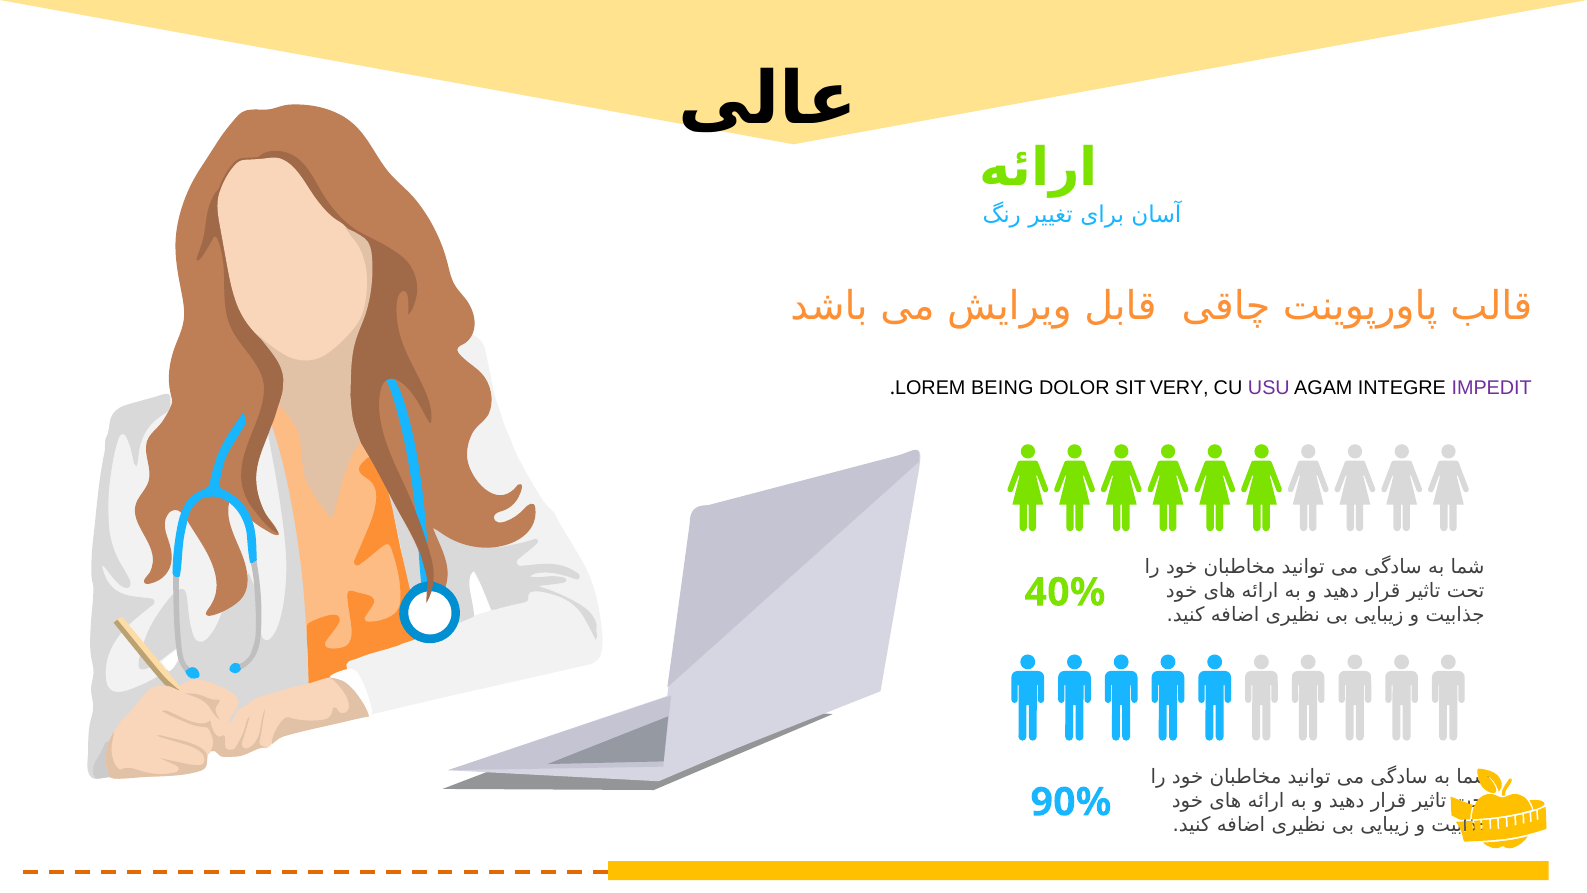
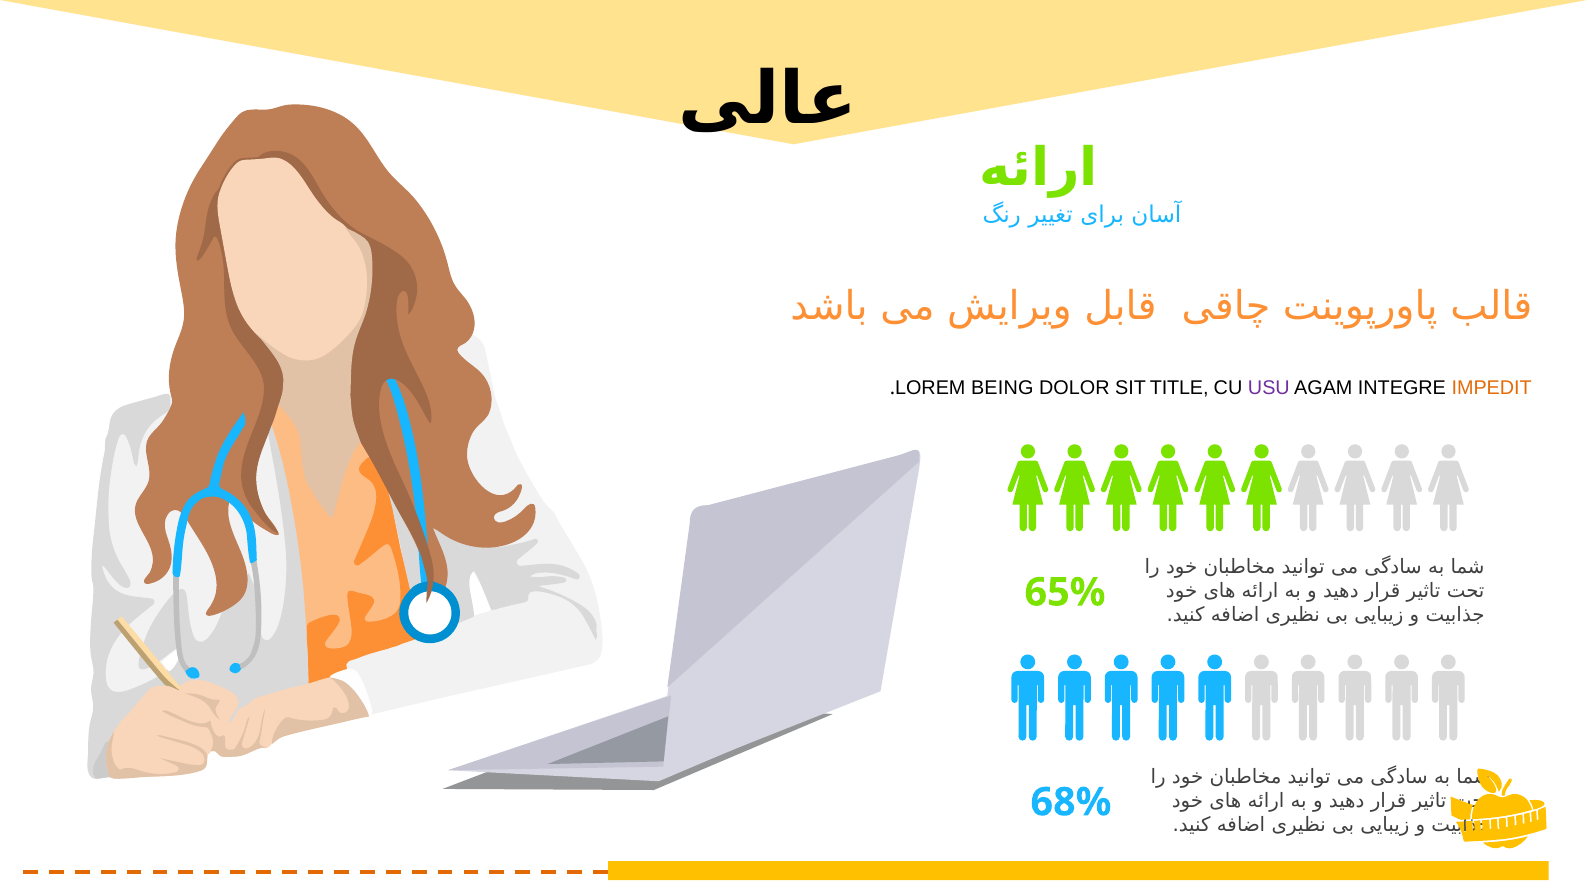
VERY: VERY -> TITLE
IMPEDIT colour: purple -> orange
40%: 40% -> 65%
90%: 90% -> 68%
